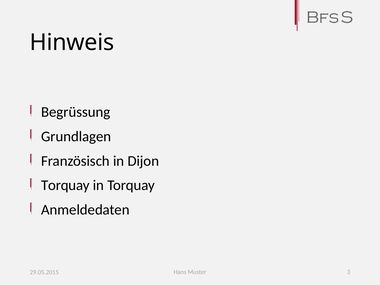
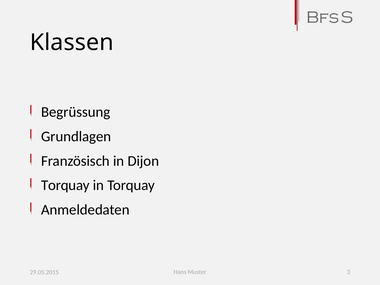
Hinweis: Hinweis -> Klassen
